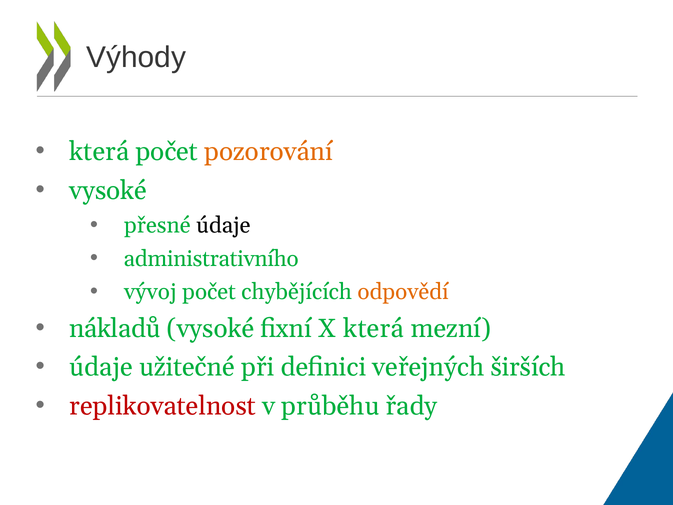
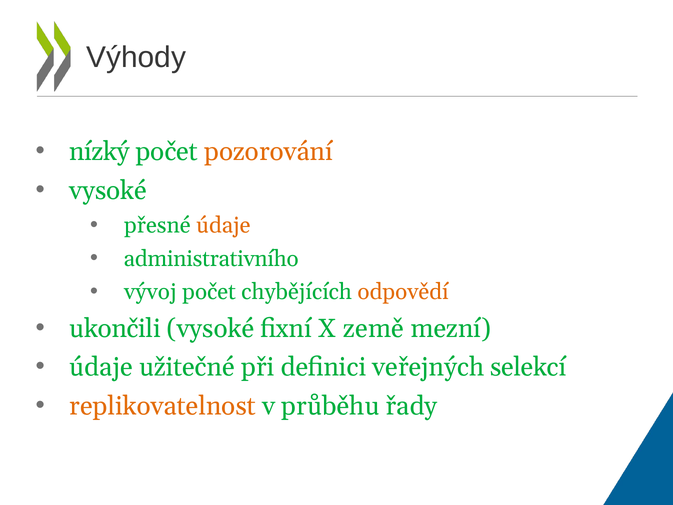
která at (99, 152): která -> nízký
údaje at (223, 225) colour: black -> orange
nákladů: nákladů -> ukončili
X která: která -> země
širších: širších -> selekcí
replikovatelnost colour: red -> orange
